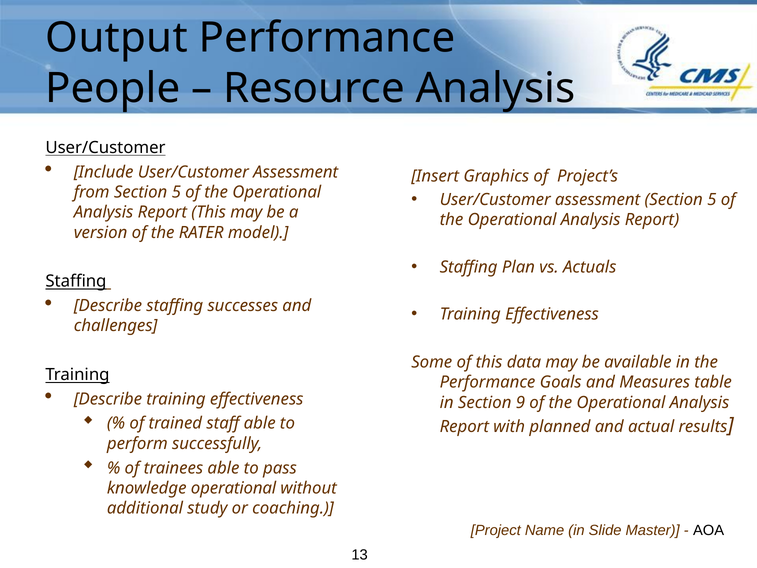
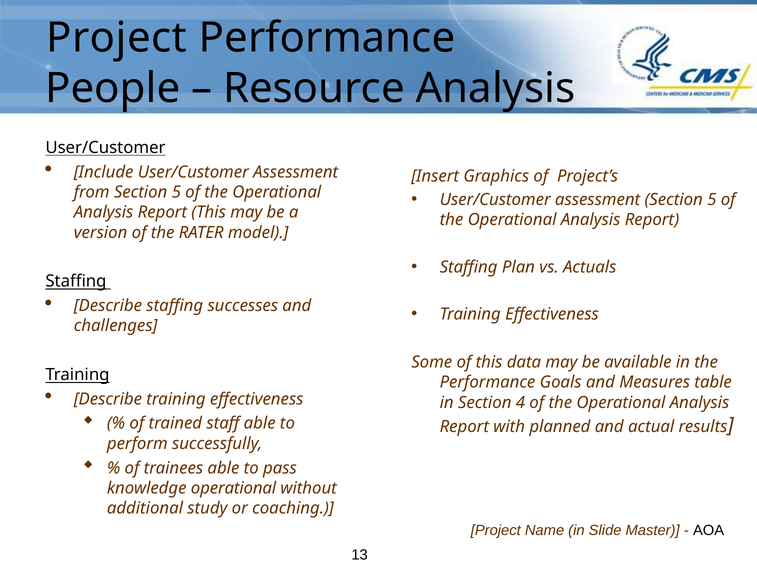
Output at (117, 38): Output -> Project
9: 9 -> 4
